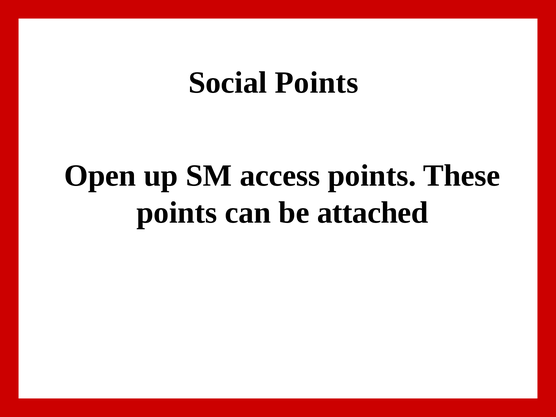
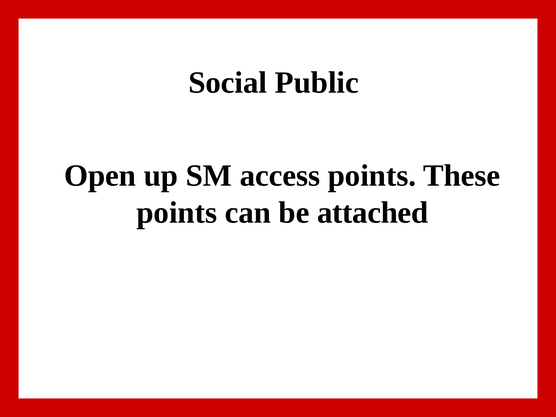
Social Points: Points -> Public
